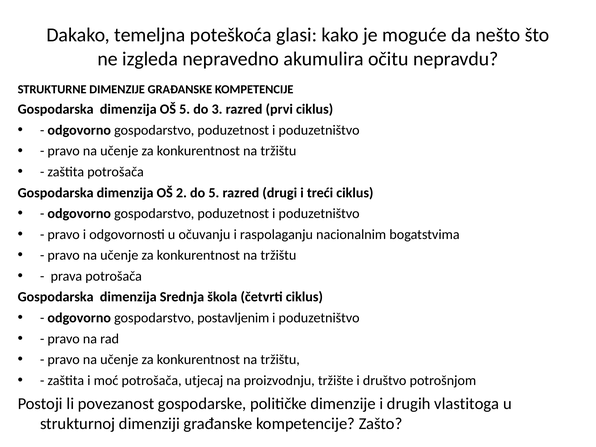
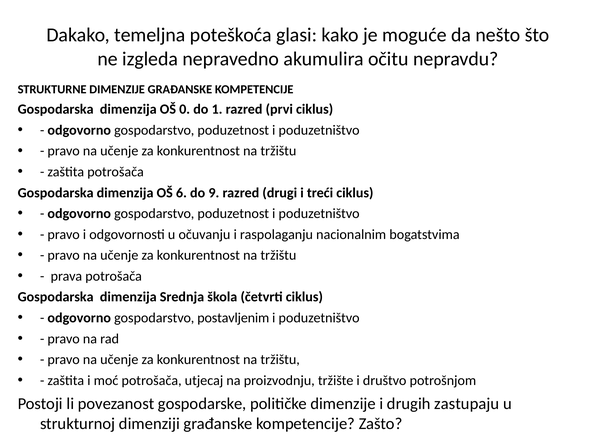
OŠ 5: 5 -> 0
3: 3 -> 1
2: 2 -> 6
do 5: 5 -> 9
vlastitoga: vlastitoga -> zastupaju
